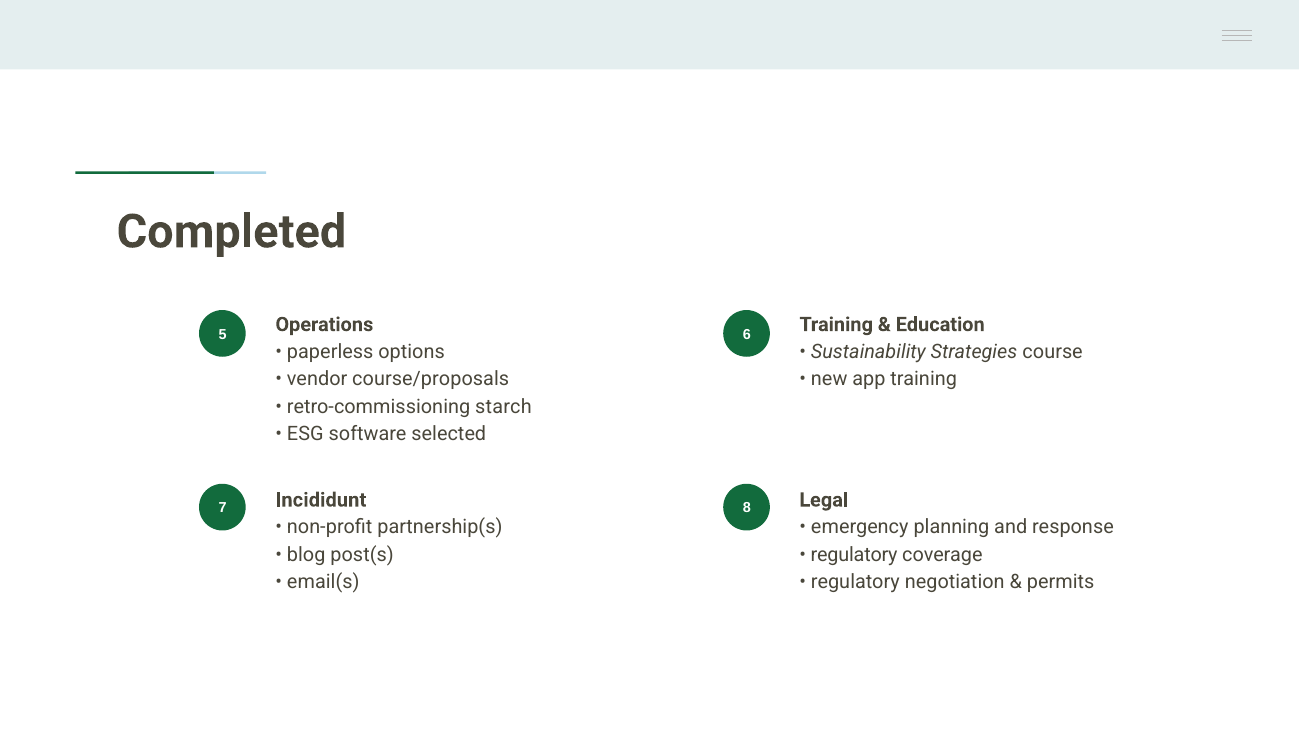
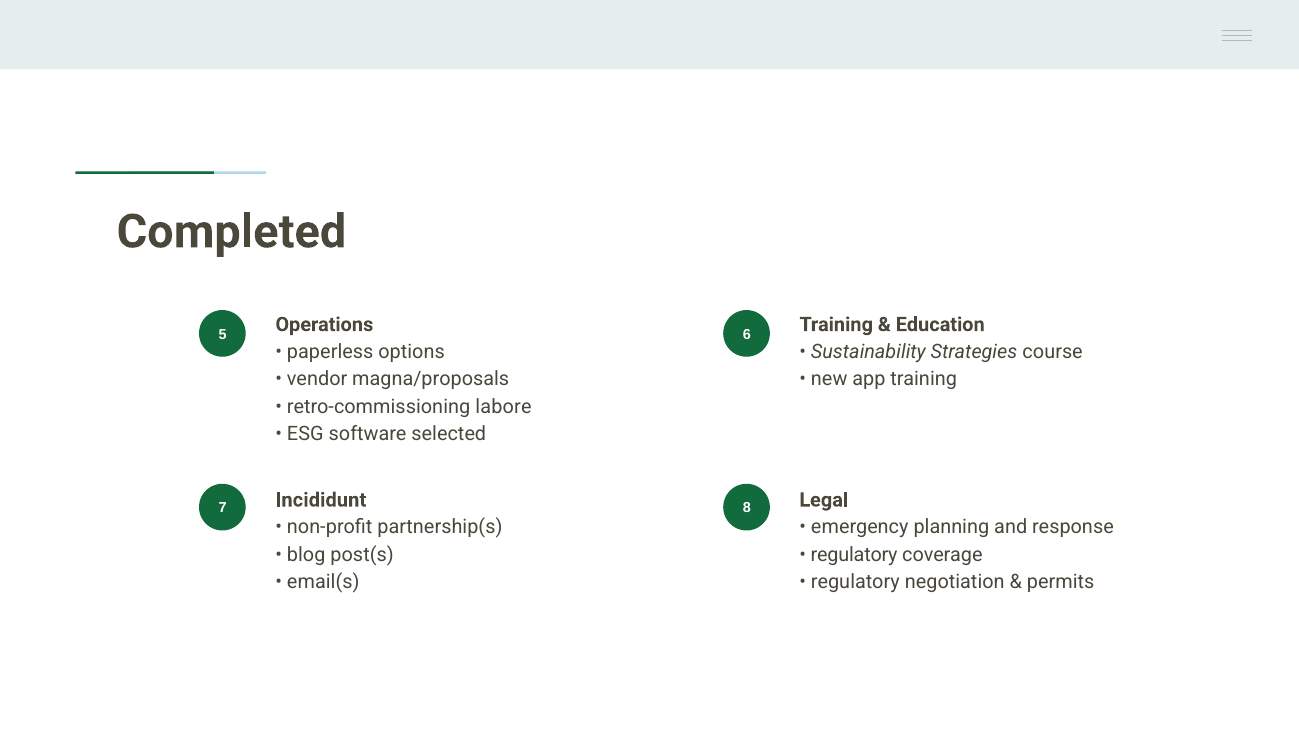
course/proposals: course/proposals -> magna/proposals
starch: starch -> labore
